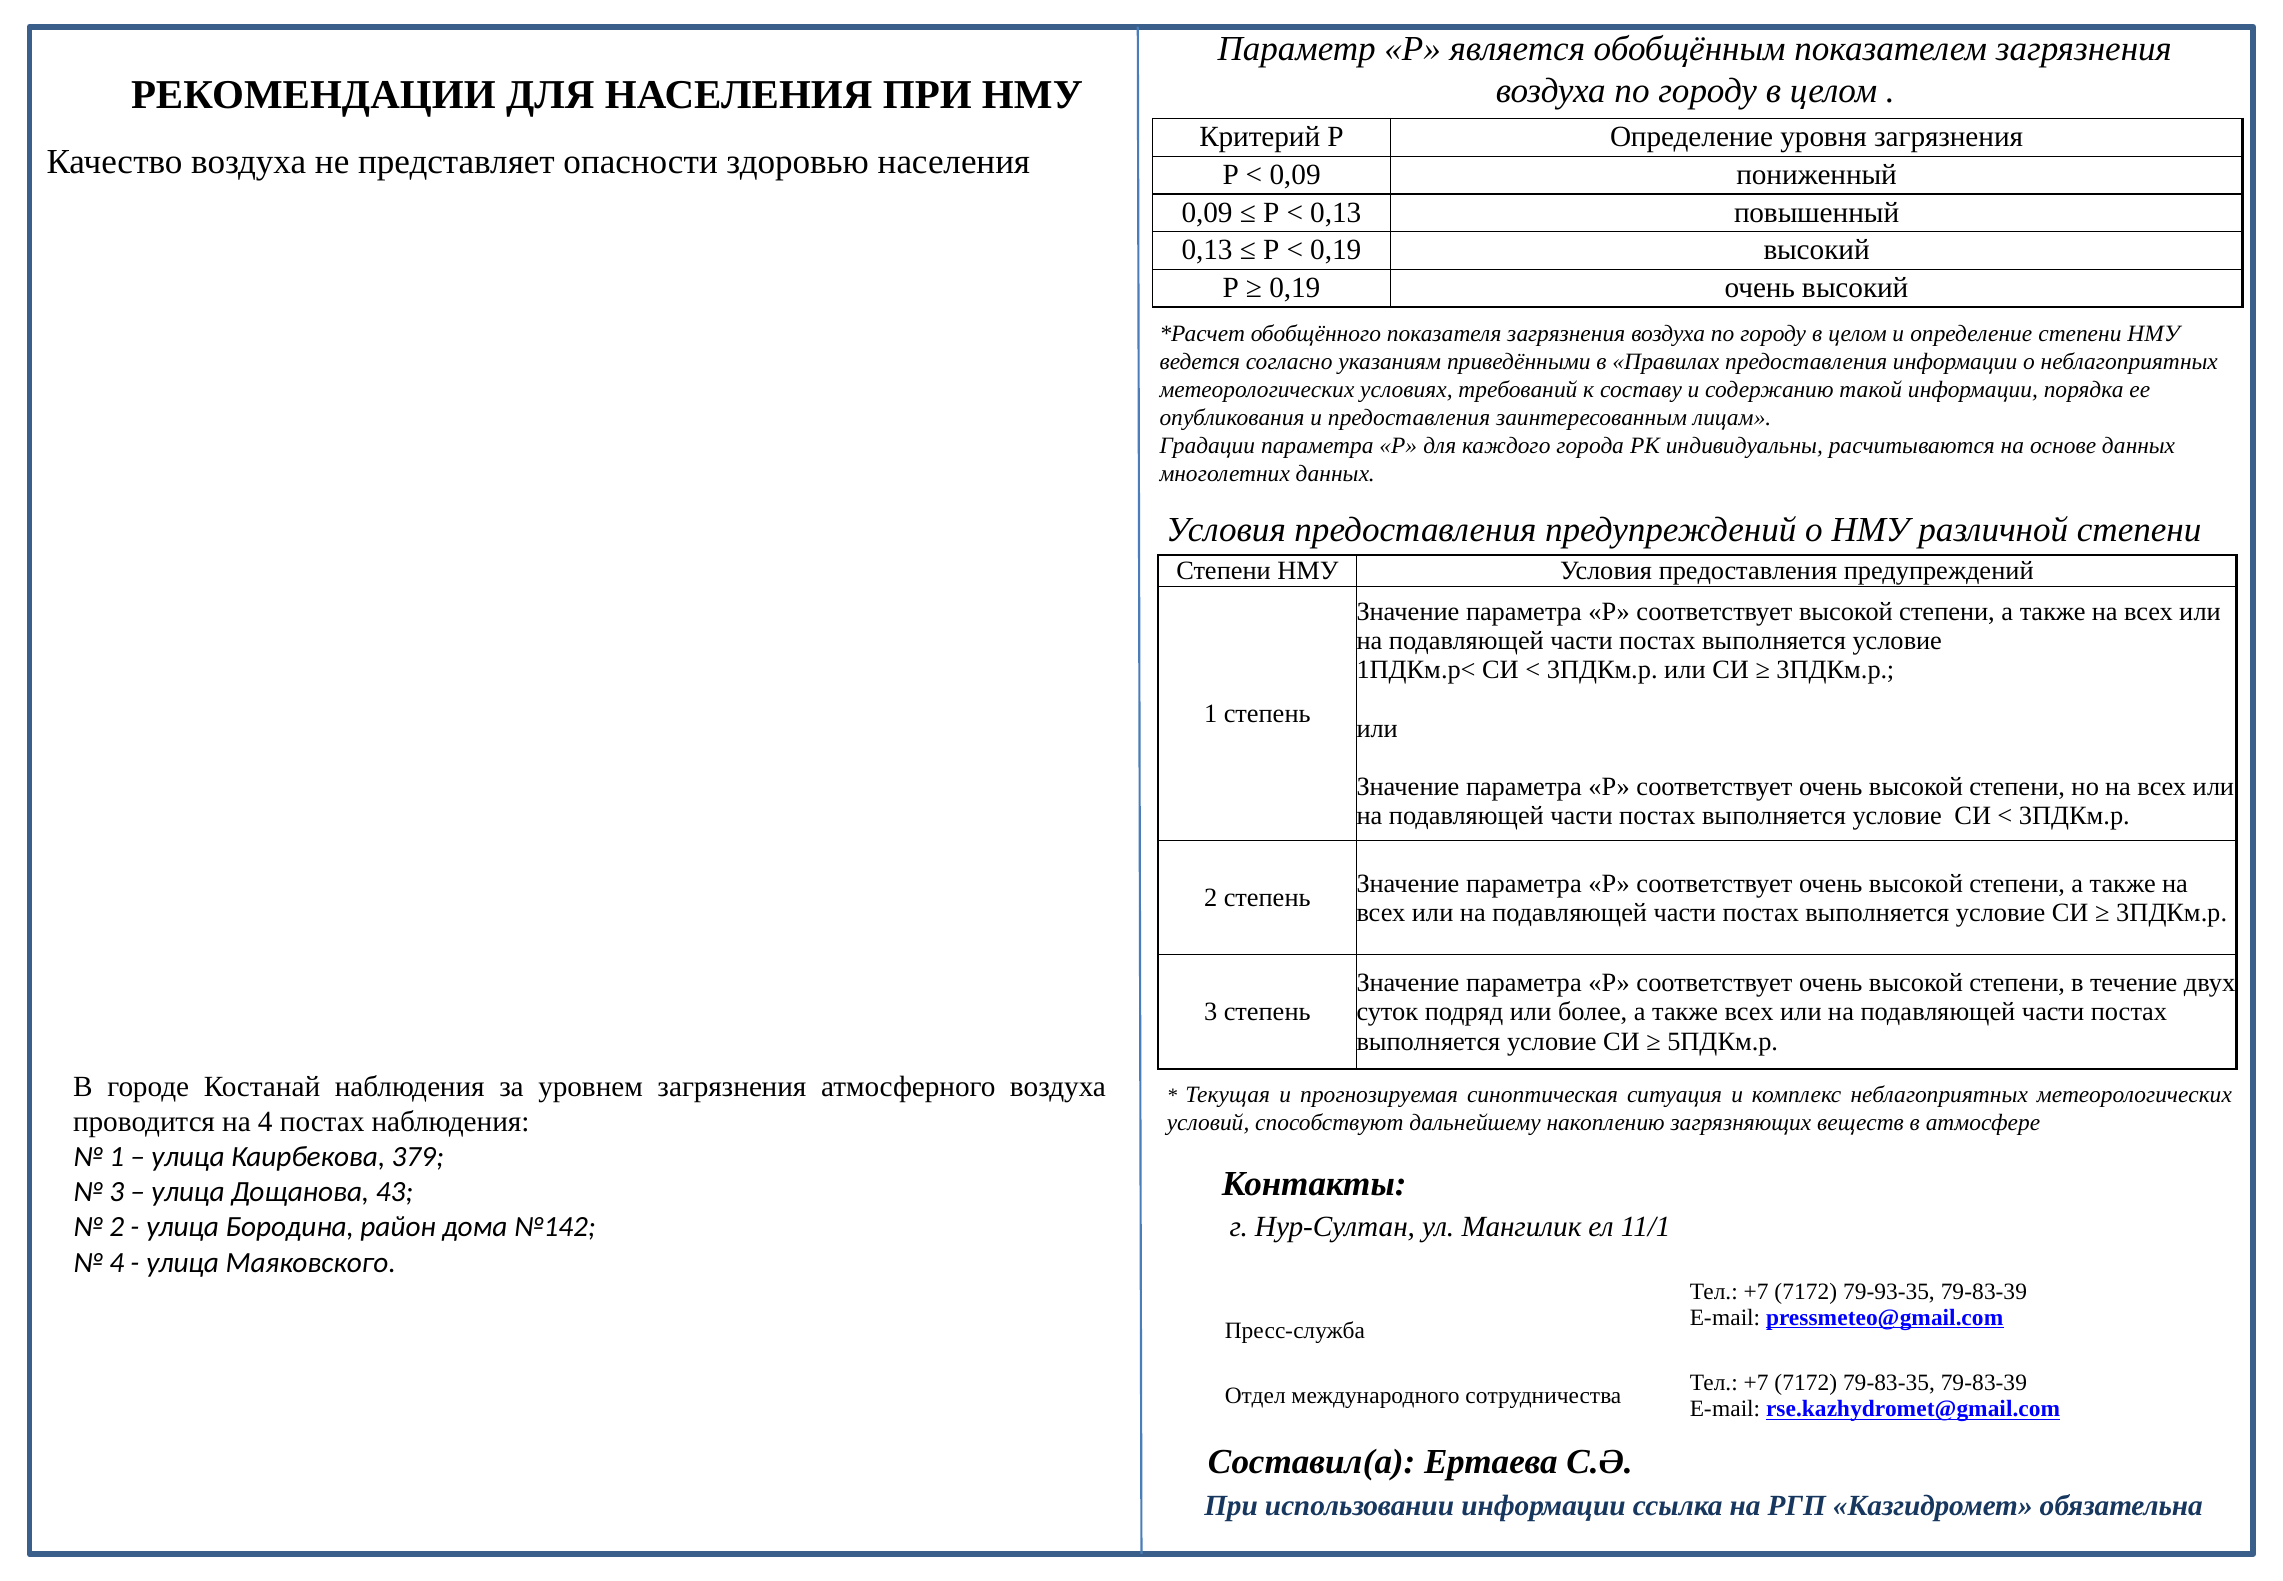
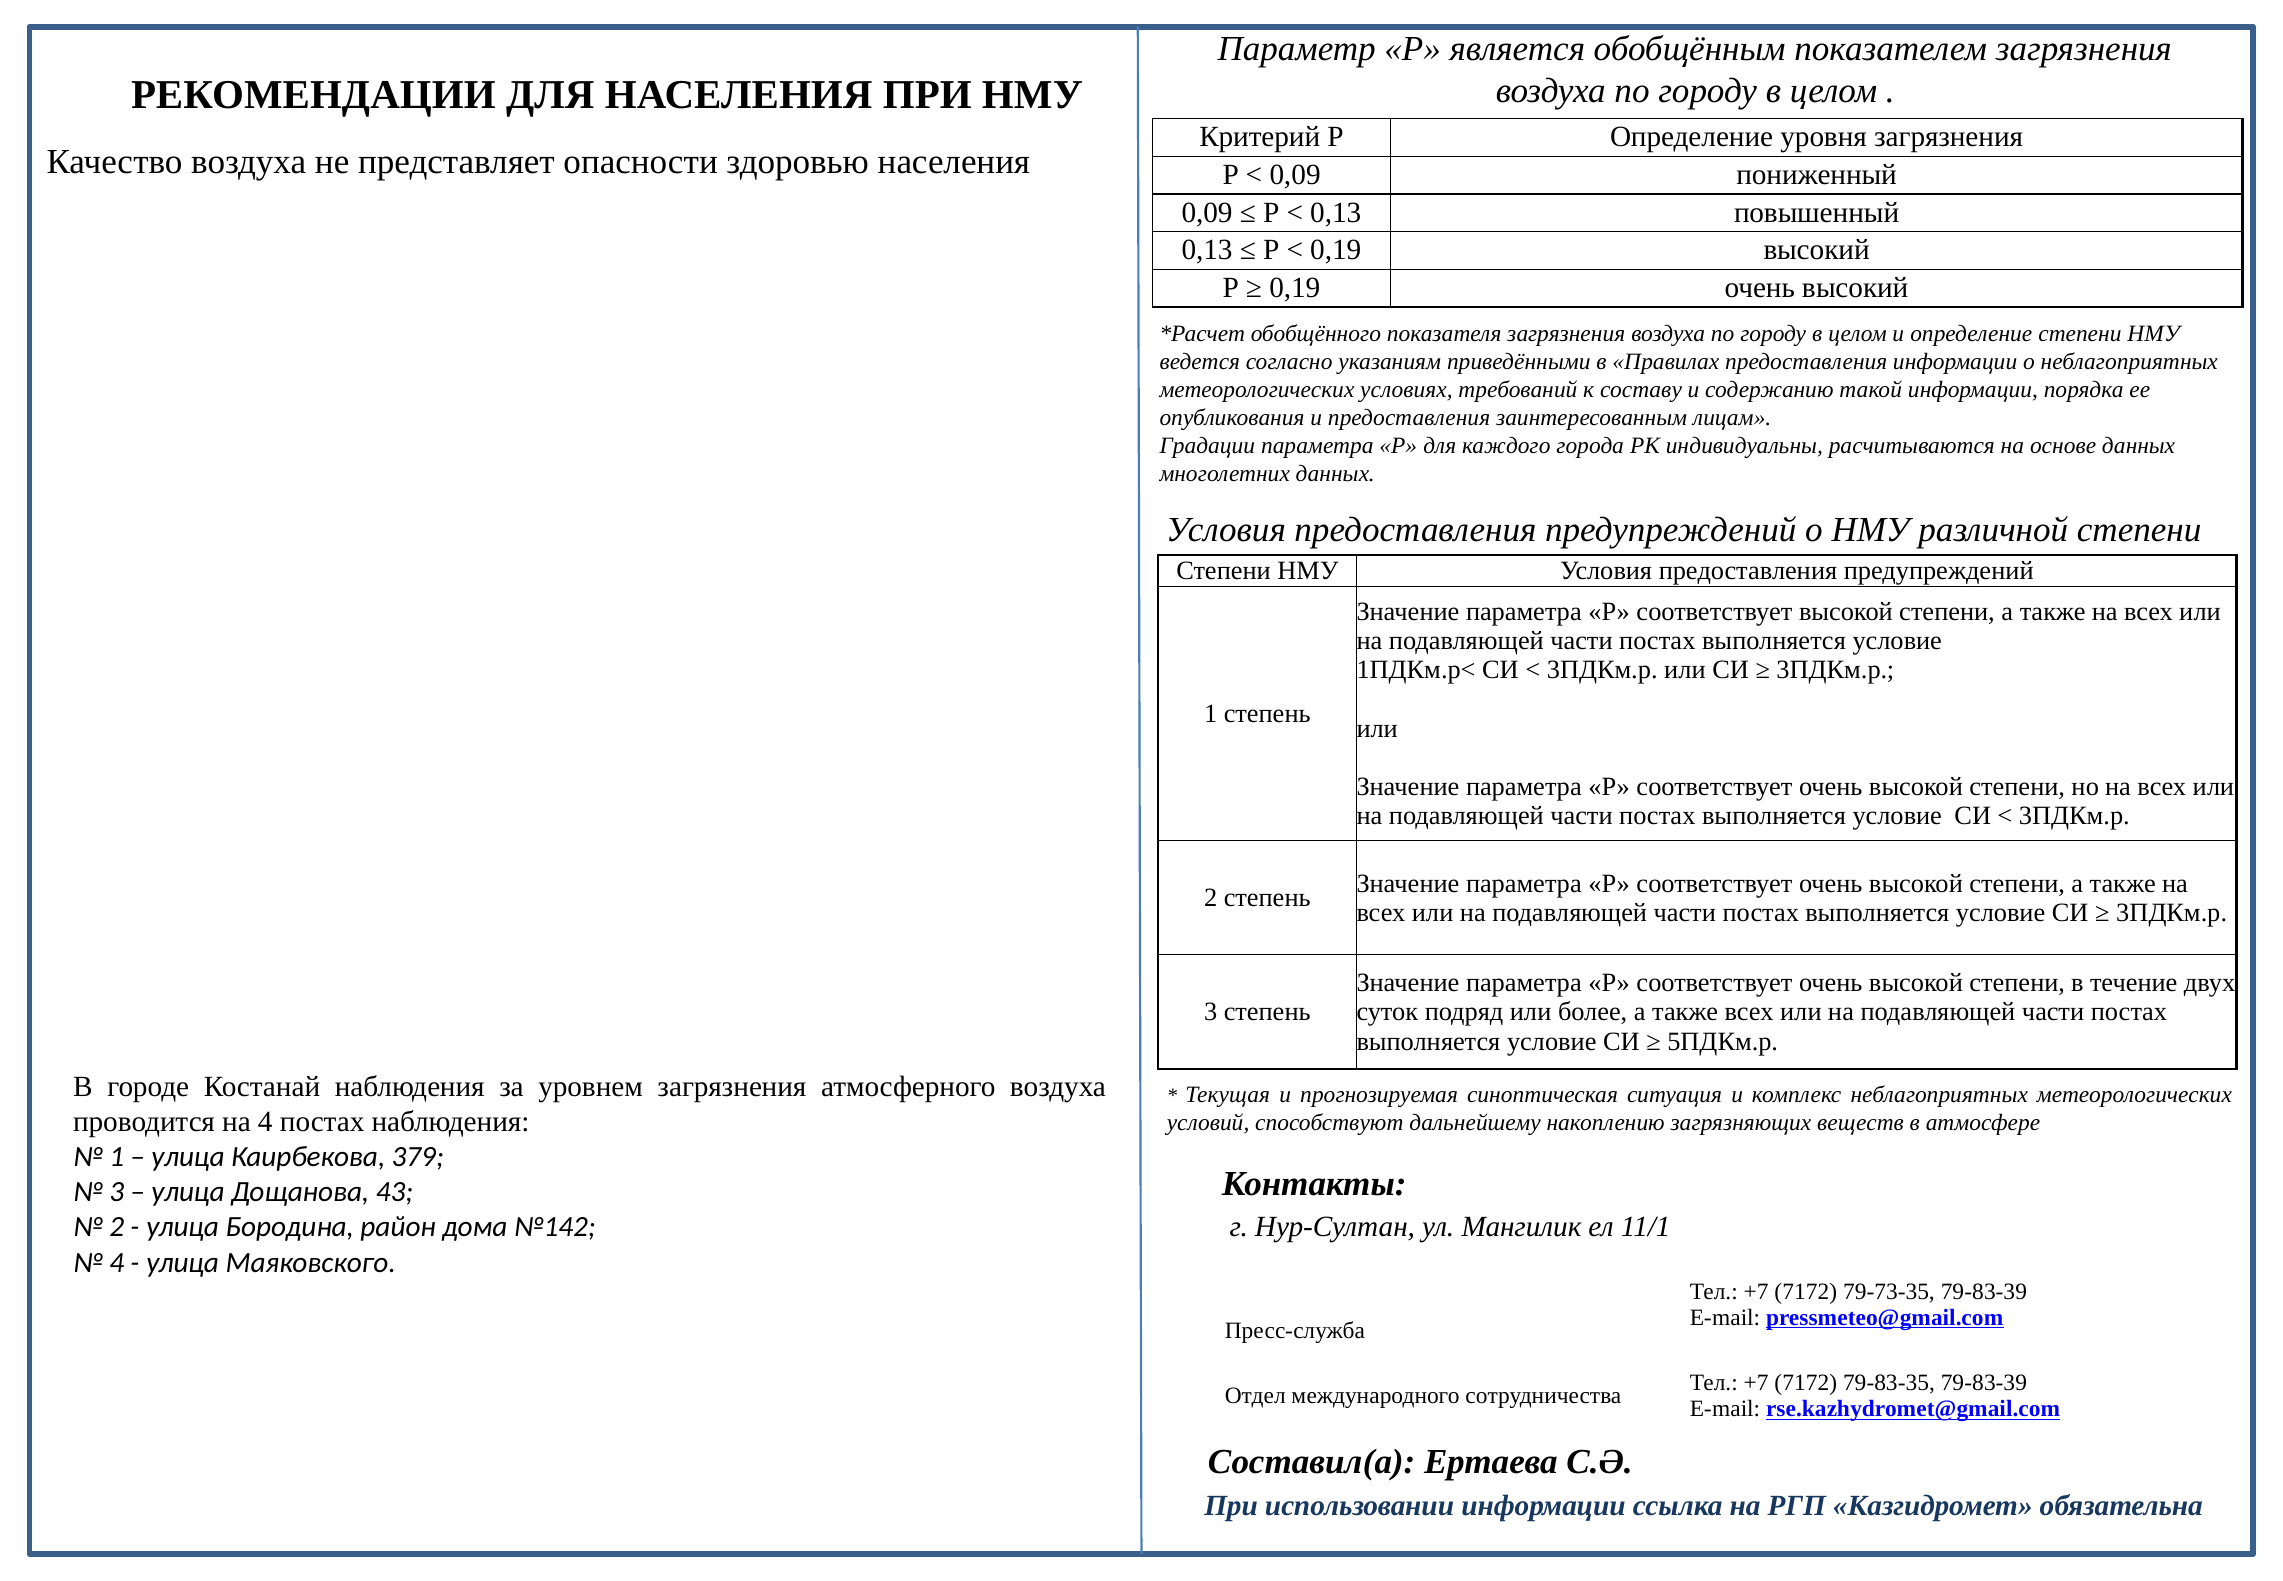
79-93-35: 79-93-35 -> 79-73-35
